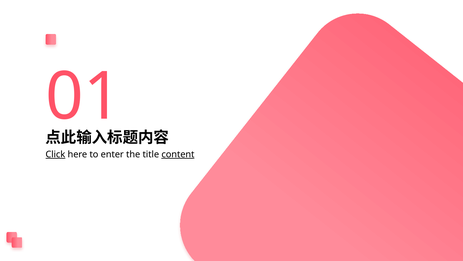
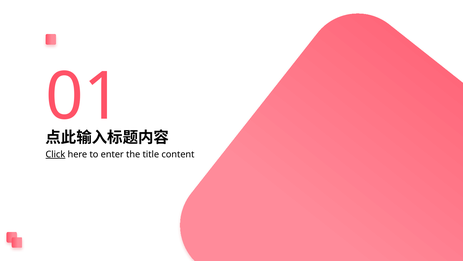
content underline: present -> none
